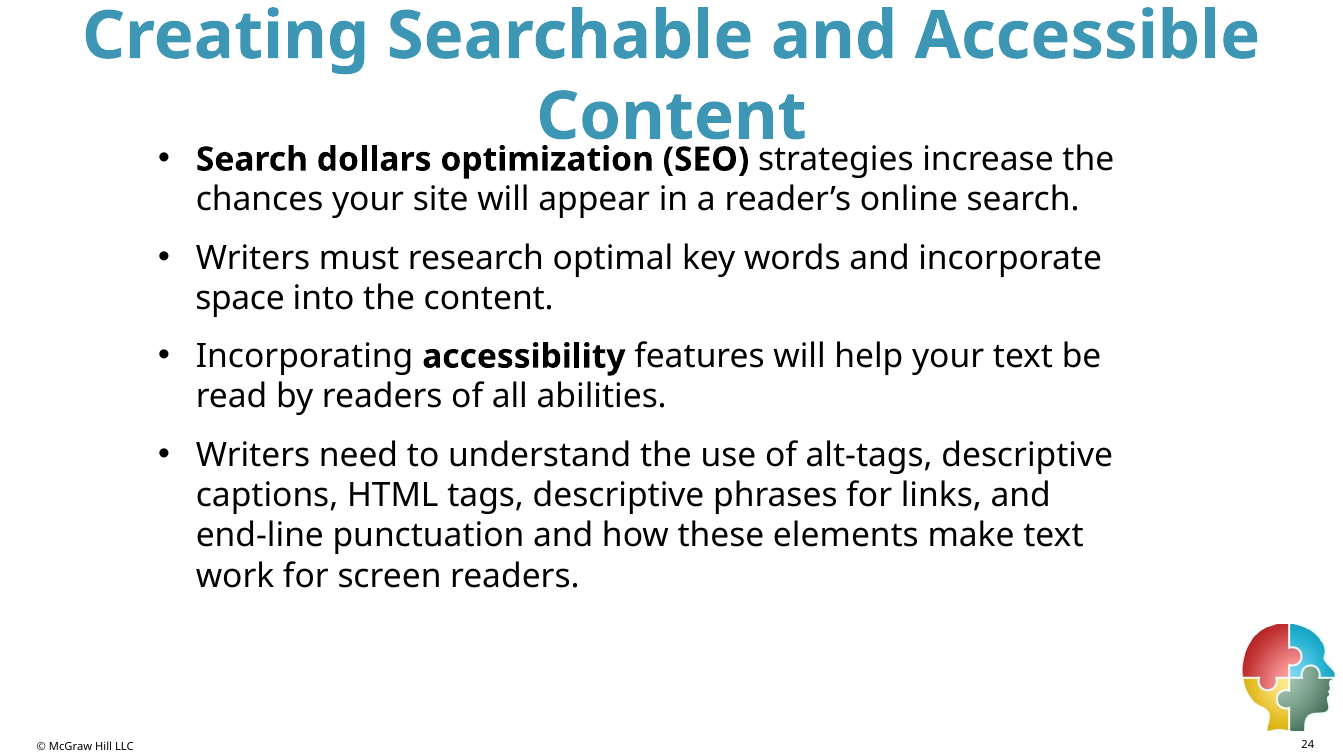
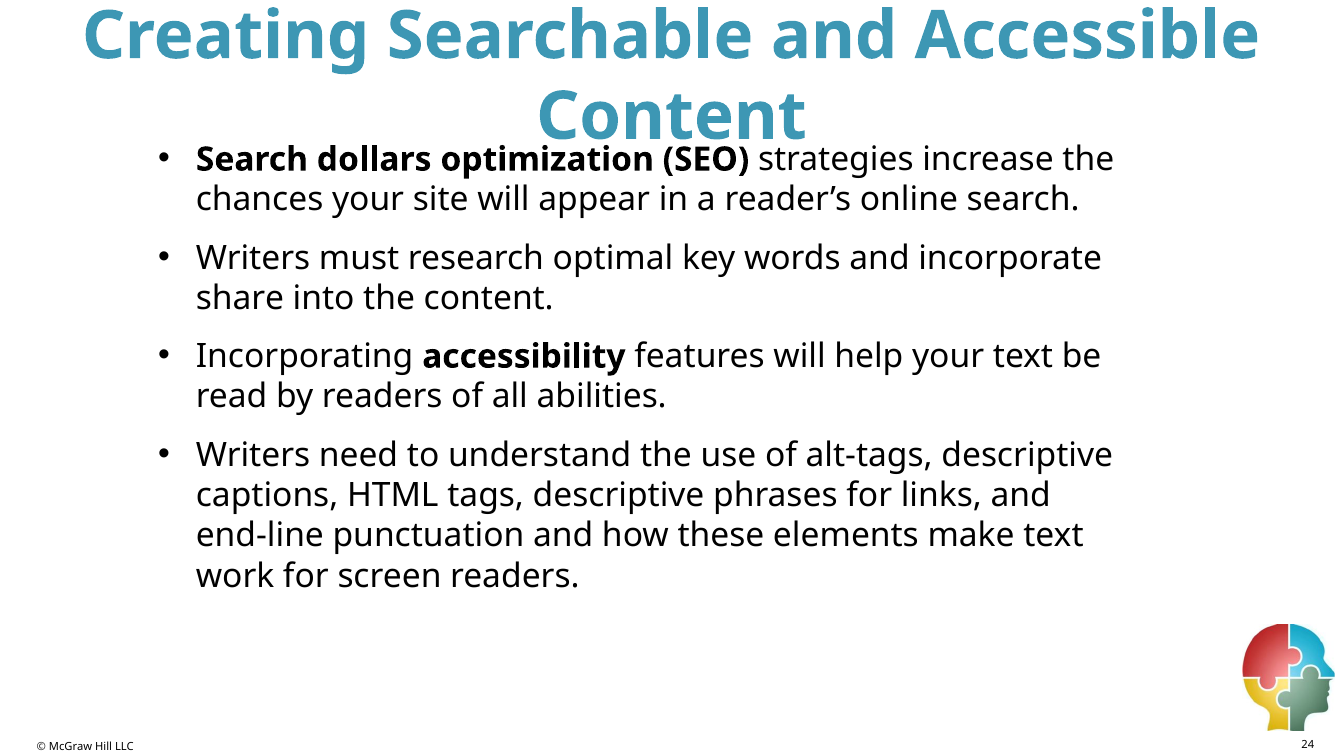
space: space -> share
